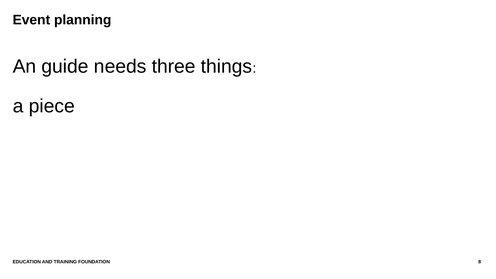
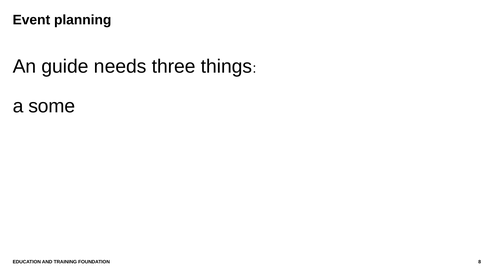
piece: piece -> some
